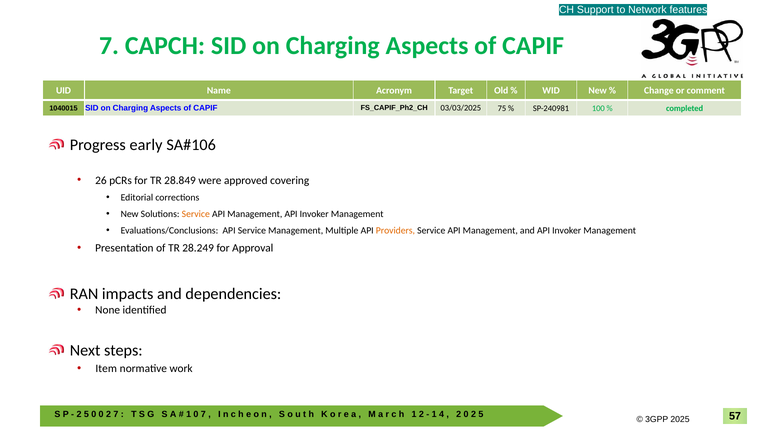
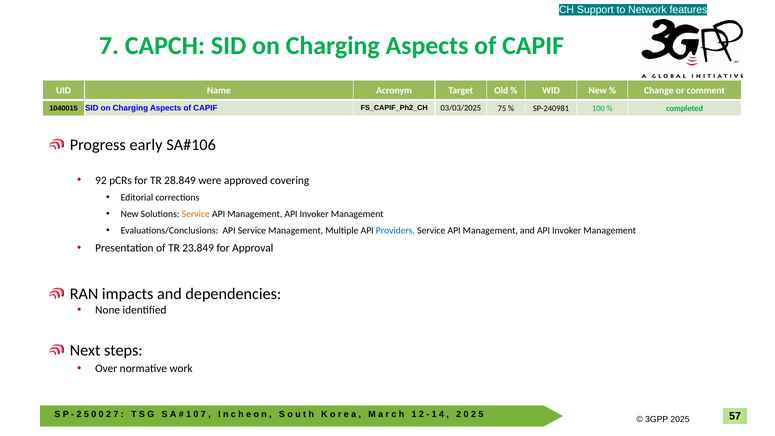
26: 26 -> 92
Providers colour: orange -> blue
28.249: 28.249 -> 23.849
Item: Item -> Over
